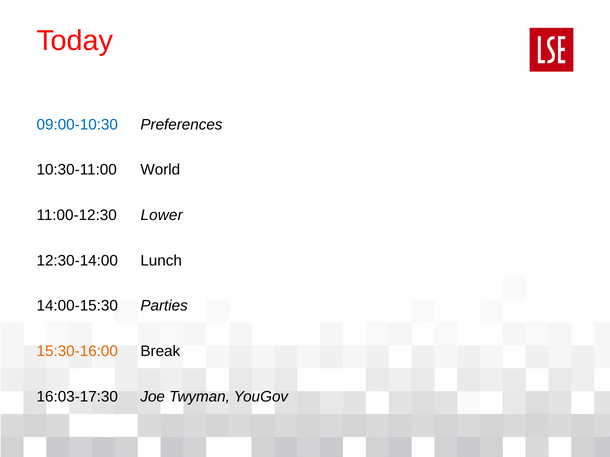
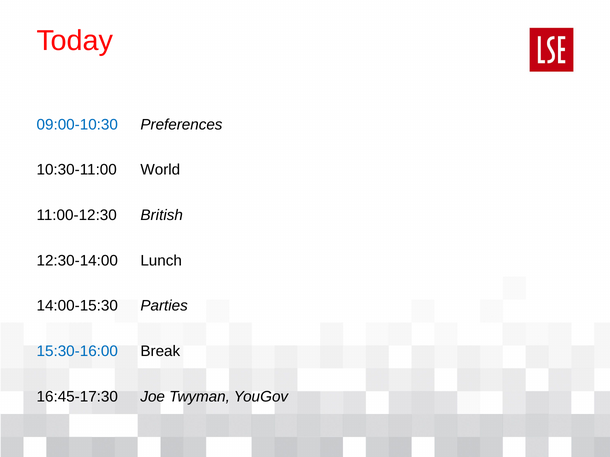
Lower: Lower -> British
15:30-16:00 colour: orange -> blue
16:03-17:30: 16:03-17:30 -> 16:45-17:30
